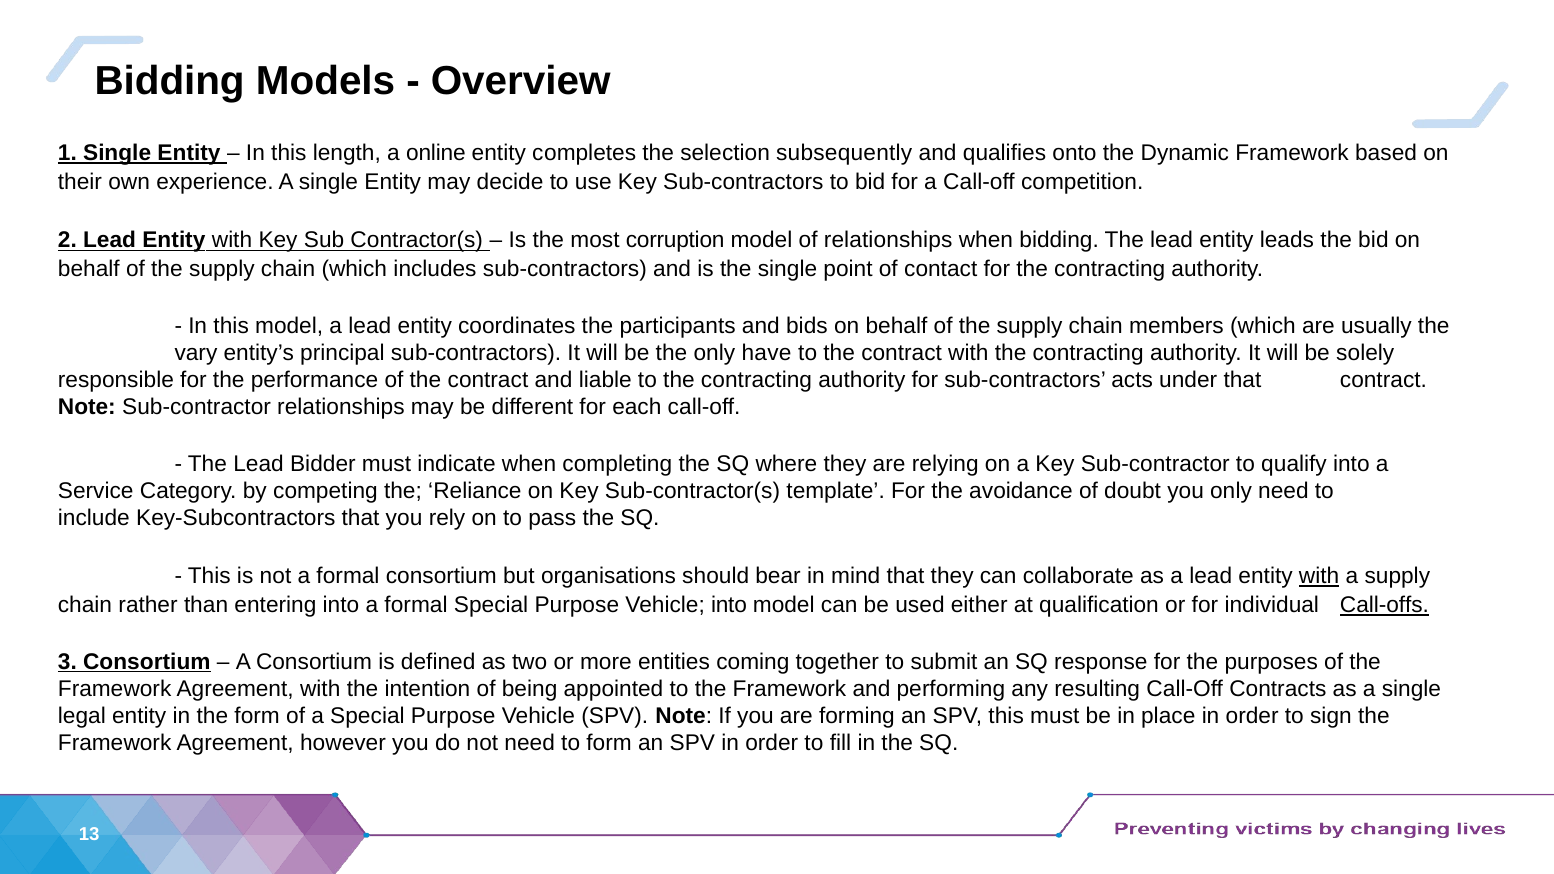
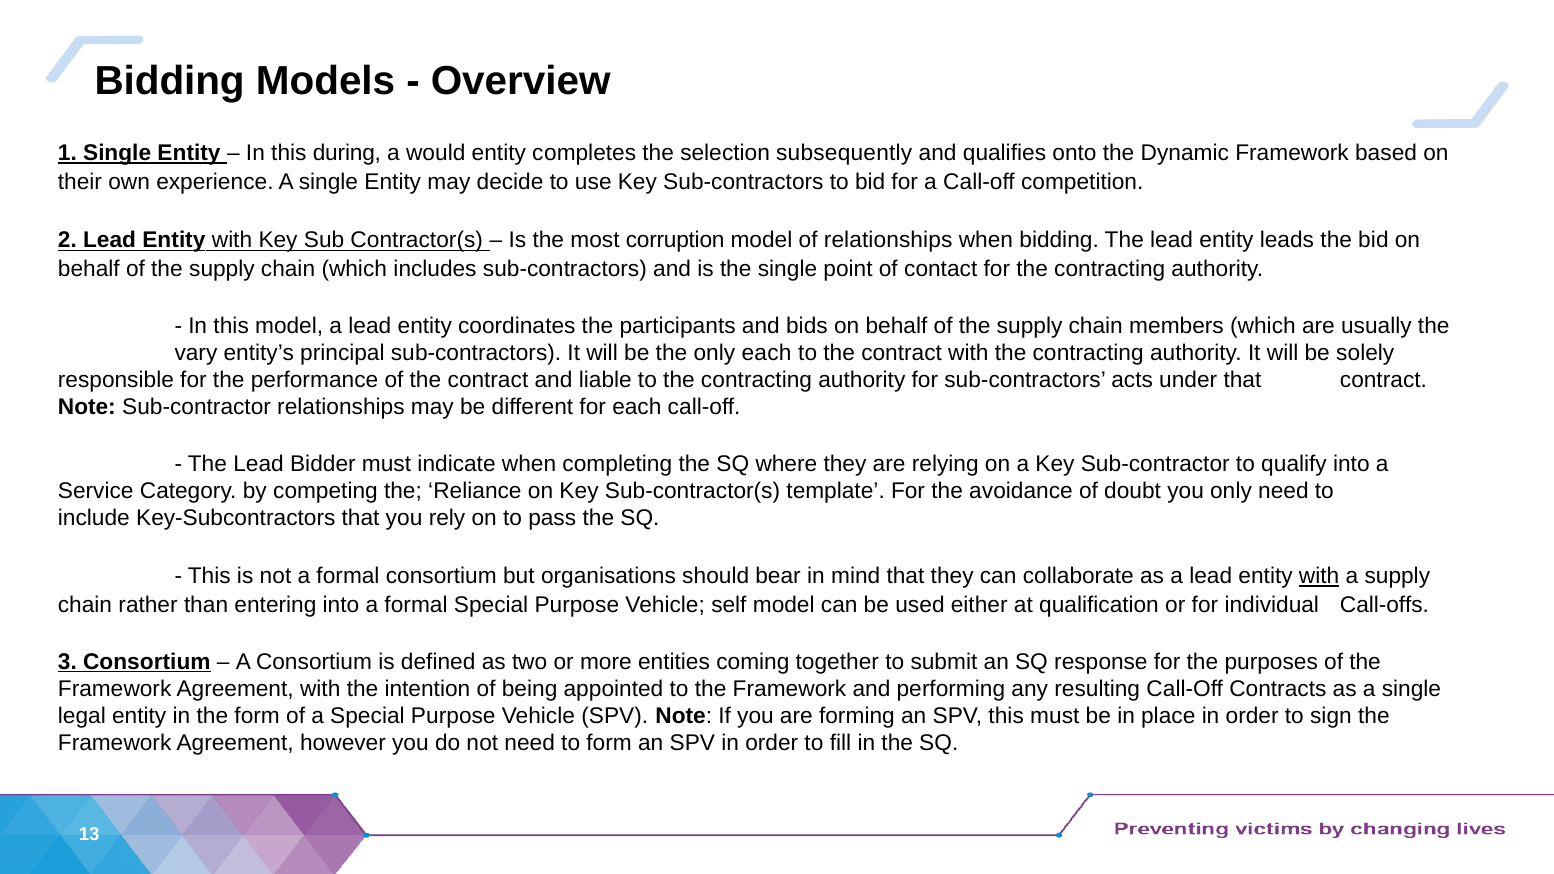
length: length -> during
online: online -> would
only have: have -> each
Vehicle into: into -> self
Call-offs underline: present -> none
